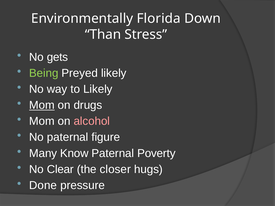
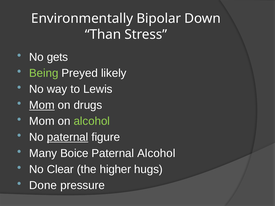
Florida: Florida -> Bipolar
to Likely: Likely -> Lewis
alcohol at (92, 121) colour: pink -> light green
paternal at (68, 137) underline: none -> present
Know: Know -> Boice
Paternal Poverty: Poverty -> Alcohol
closer: closer -> higher
